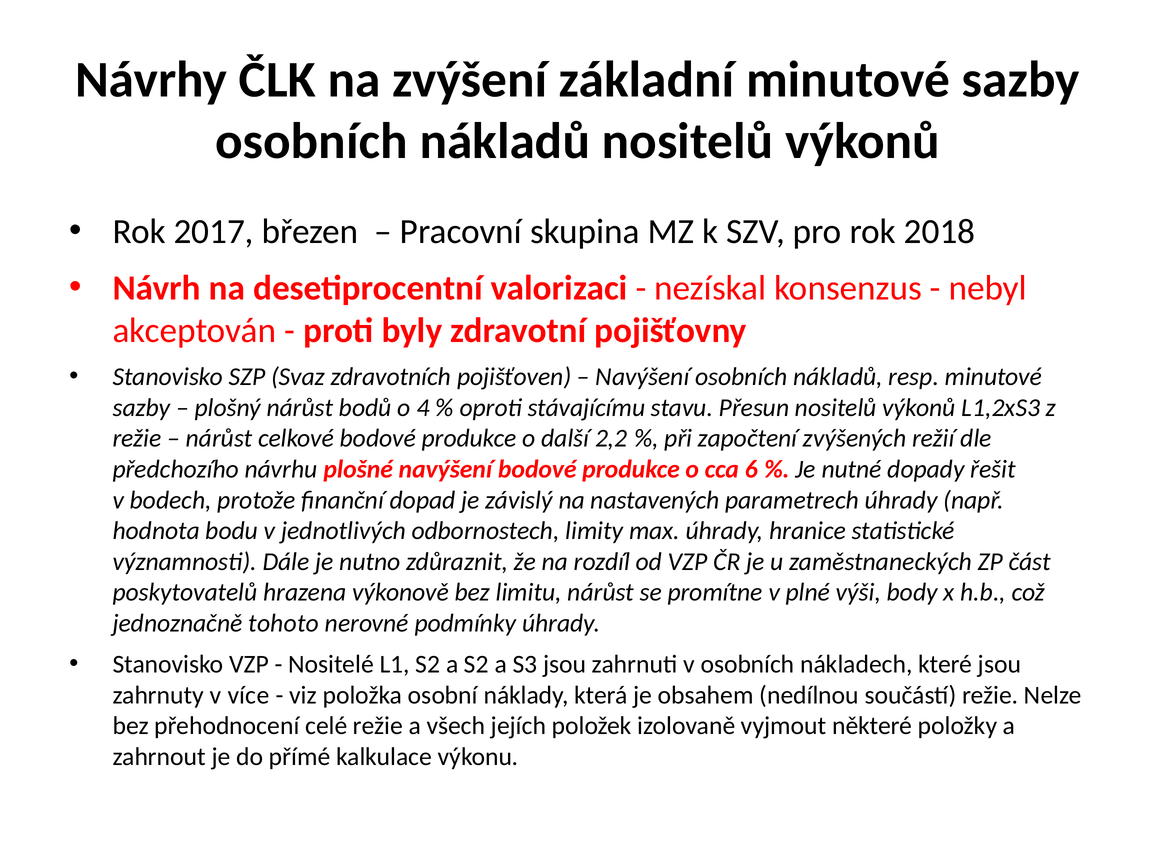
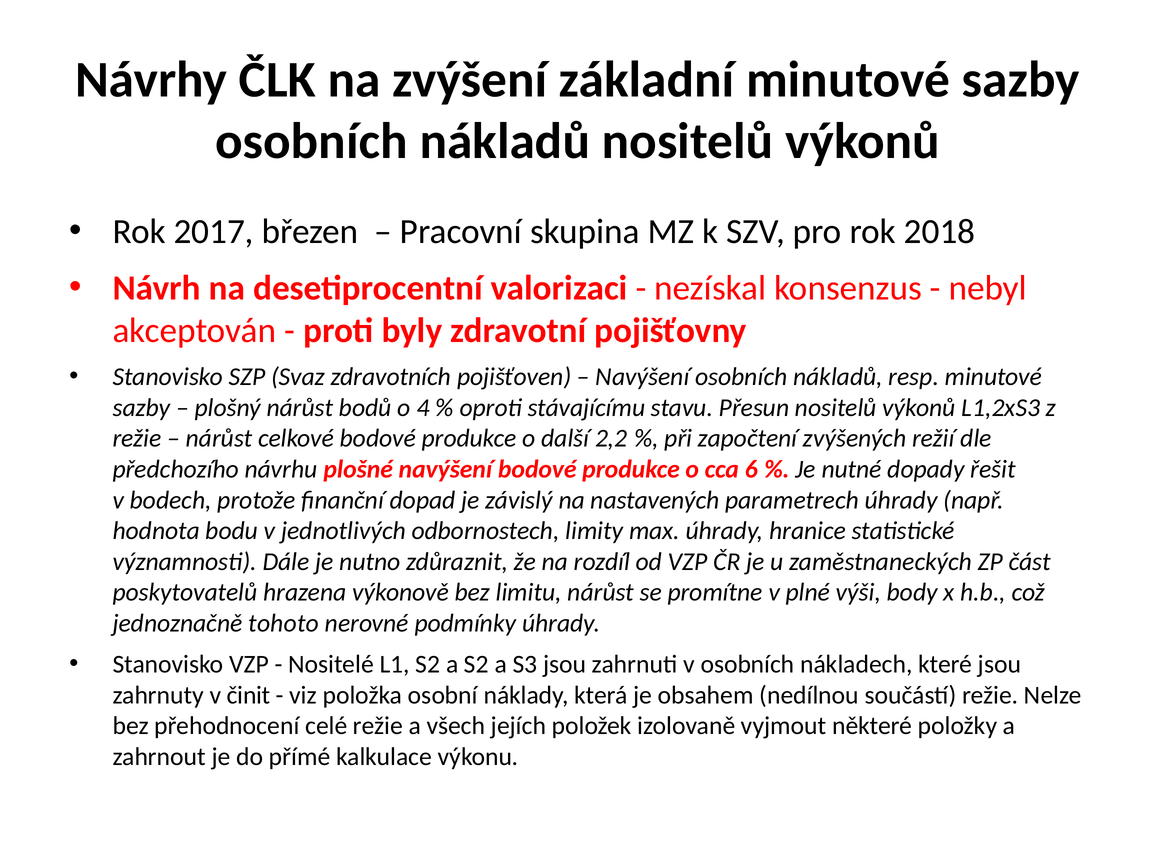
více: více -> činit
